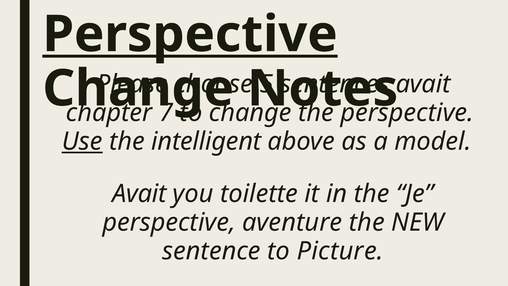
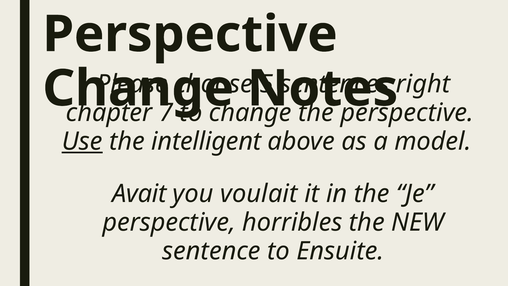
Perspective at (190, 34) underline: present -> none
avait at (423, 84): avait -> right
toilette: toilette -> voulait
aventure: aventure -> horribles
Picture: Picture -> Ensuite
